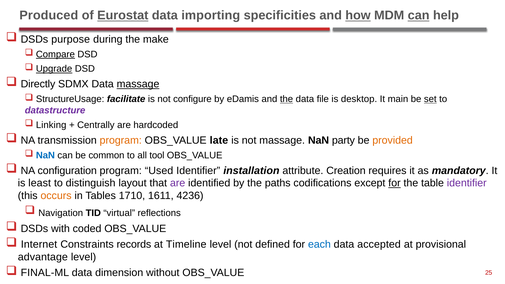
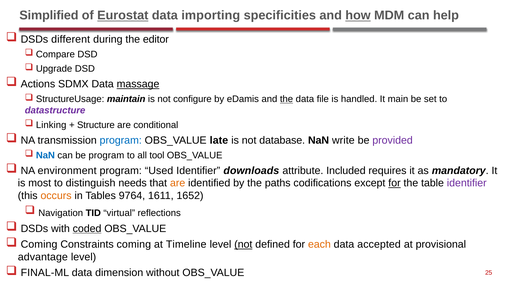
Produced: Produced -> Simplified
can at (419, 16) underline: present -> none
purpose: purpose -> different
make: make -> editor
Compare underline: present -> none
Upgrade underline: present -> none
Directly: Directly -> Actions
facilitate: facilitate -> maintain
desktop: desktop -> handled
set underline: present -> none
Centrally: Centrally -> Structure
hardcoded: hardcoded -> conditional
program at (121, 140) colour: orange -> blue
not massage: massage -> database
party: party -> write
provided colour: orange -> purple
be common: common -> program
configuration: configuration -> environment
installation: installation -> downloads
Creation: Creation -> Included
least: least -> most
layout: layout -> needs
are at (178, 183) colour: purple -> orange
1710: 1710 -> 9764
4236: 4236 -> 1652
coded underline: none -> present
Internet at (39, 244): Internet -> Coming
Constraints records: records -> coming
not at (243, 244) underline: none -> present
each colour: blue -> orange
